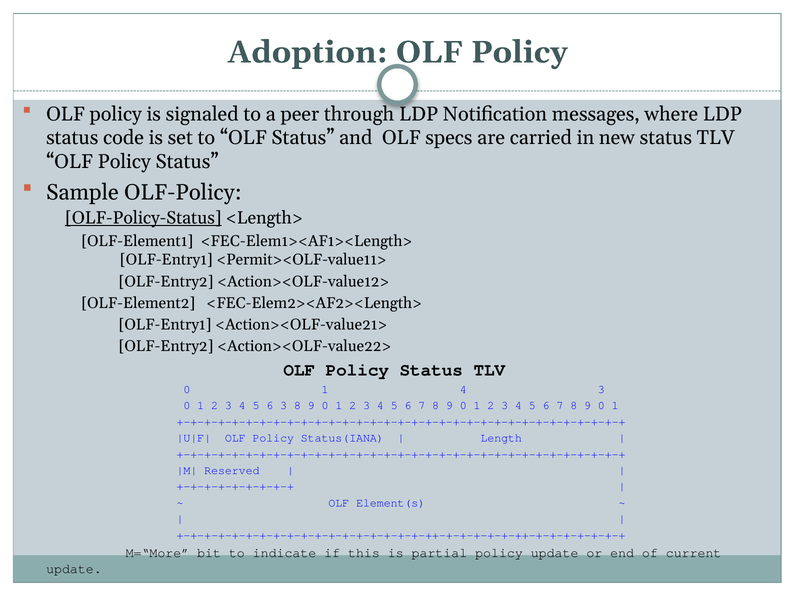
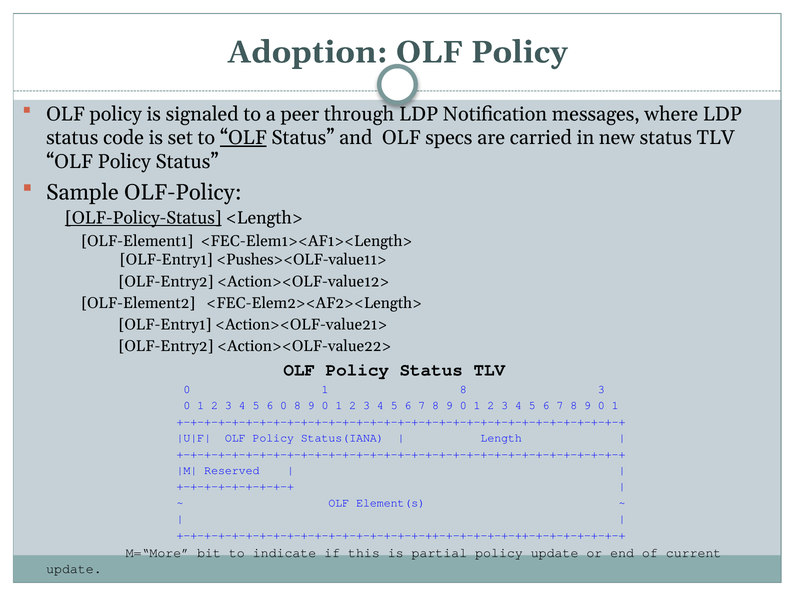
OLF at (243, 138) underline: none -> present
<Permit><OLF-value11>: <Permit><OLF-value11> -> <Pushes><OLF-value11>
1 4: 4 -> 8
6 3: 3 -> 0
